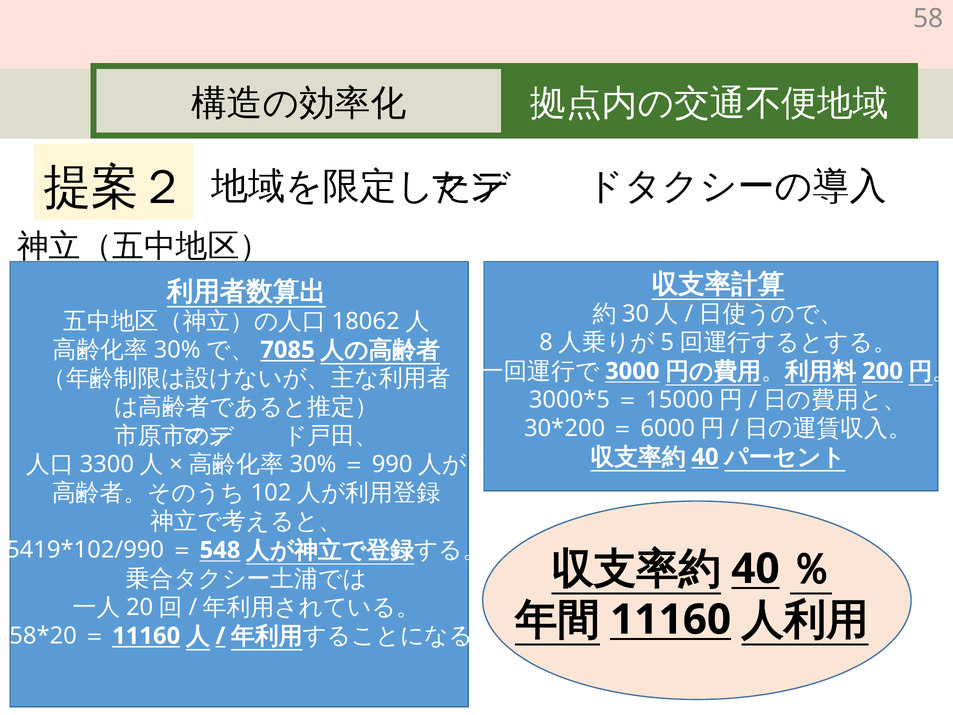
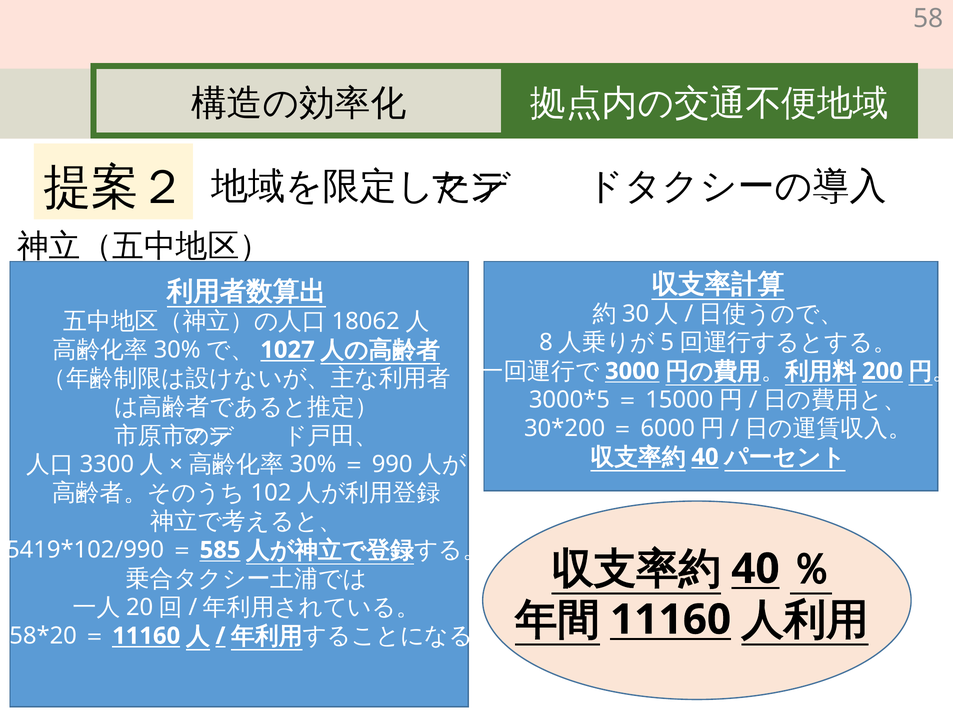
7085: 7085 -> 1027
548: 548 -> 585
